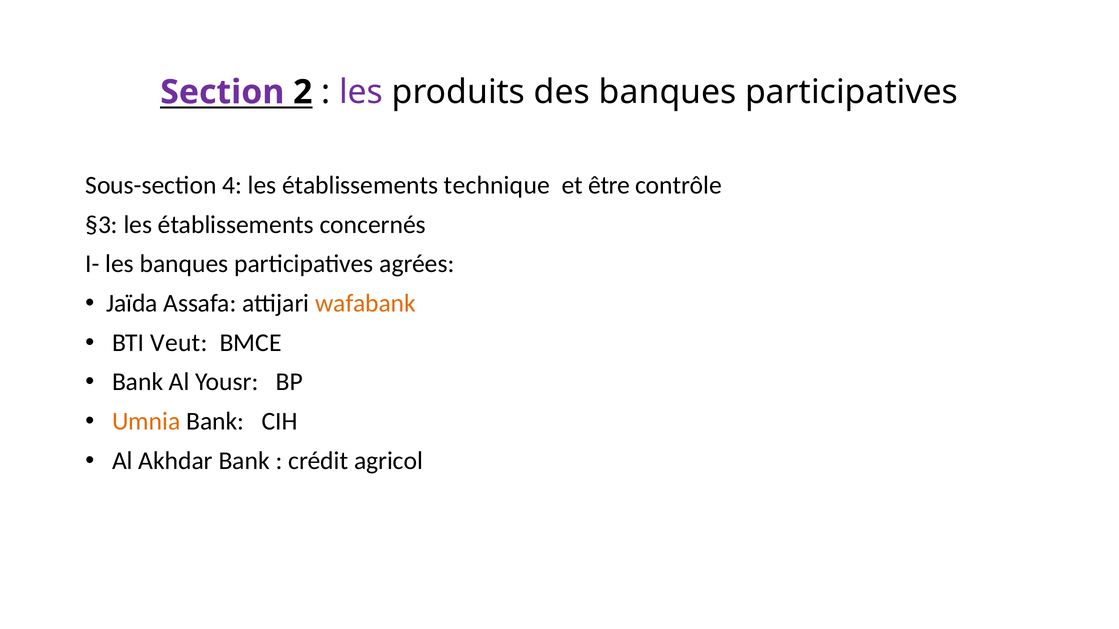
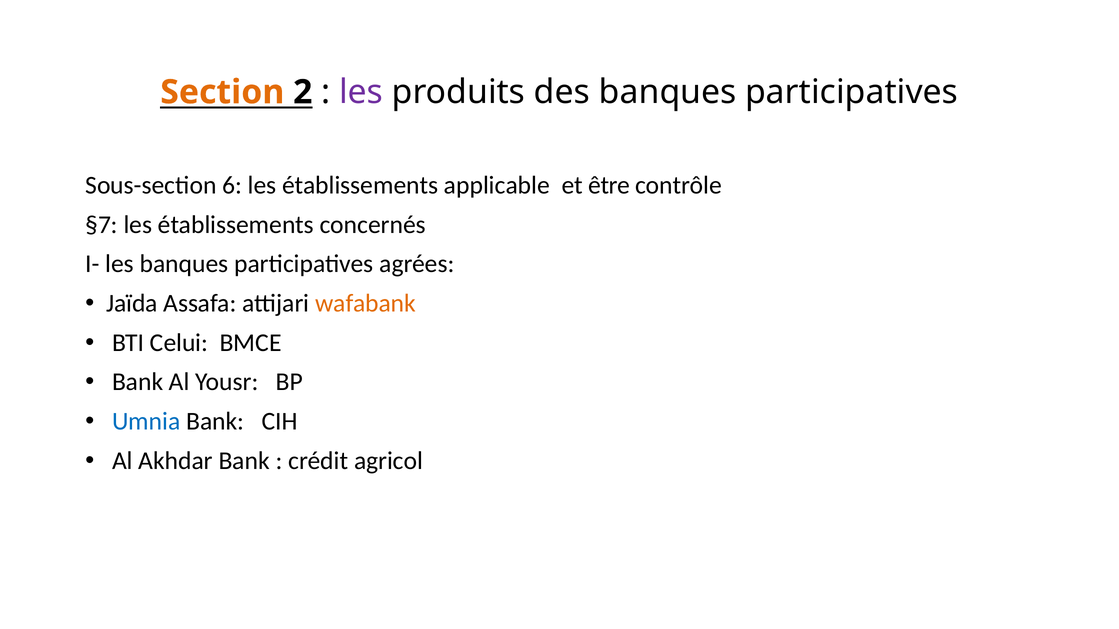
Section colour: purple -> orange
4: 4 -> 6
technique: technique -> applicable
§3: §3 -> §7
Veut: Veut -> Celui
Umnia colour: orange -> blue
